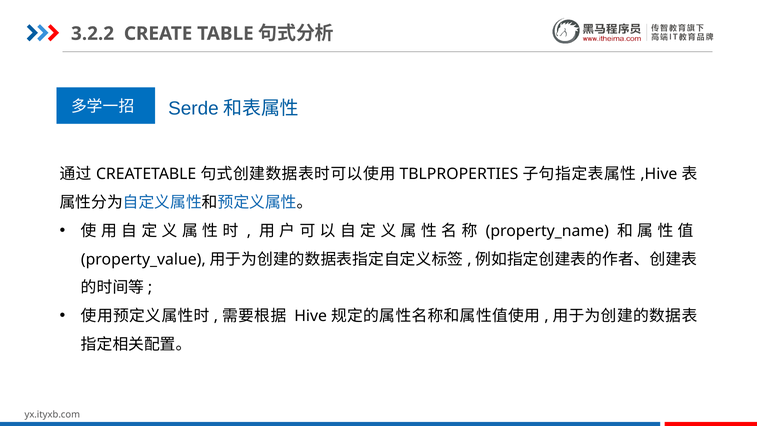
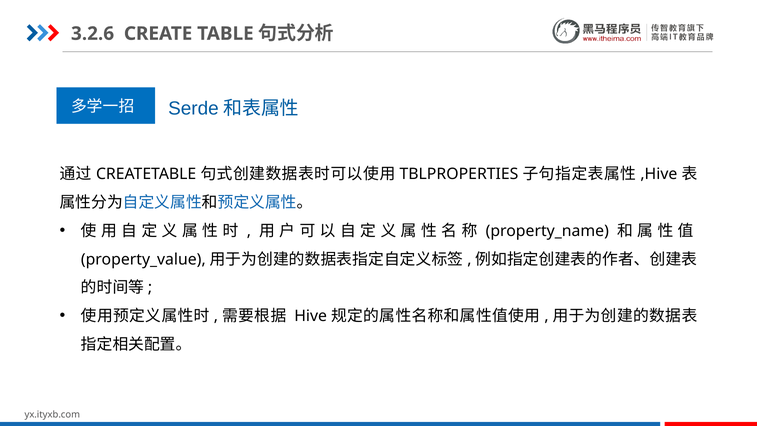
3.2.2: 3.2.2 -> 3.2.6
